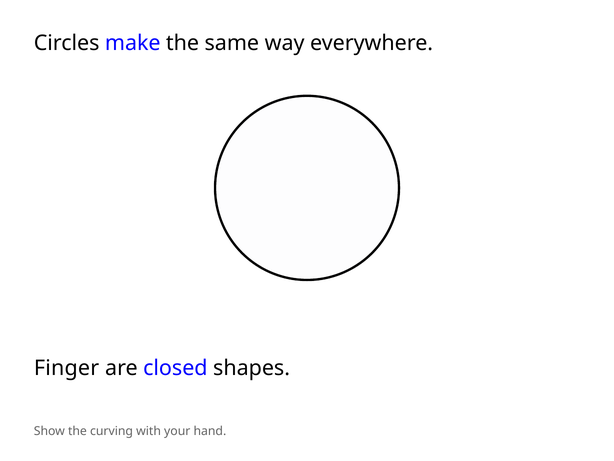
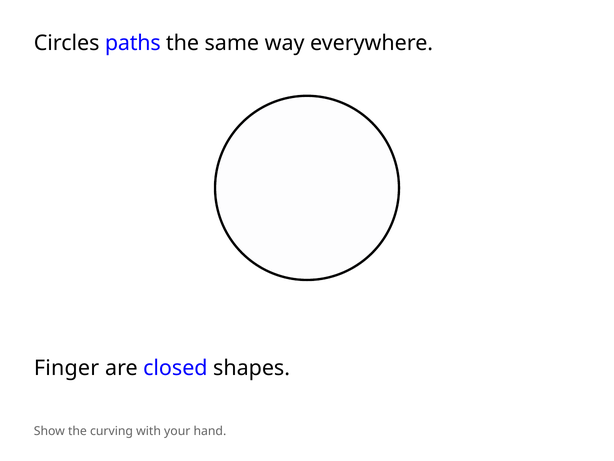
make: make -> paths
